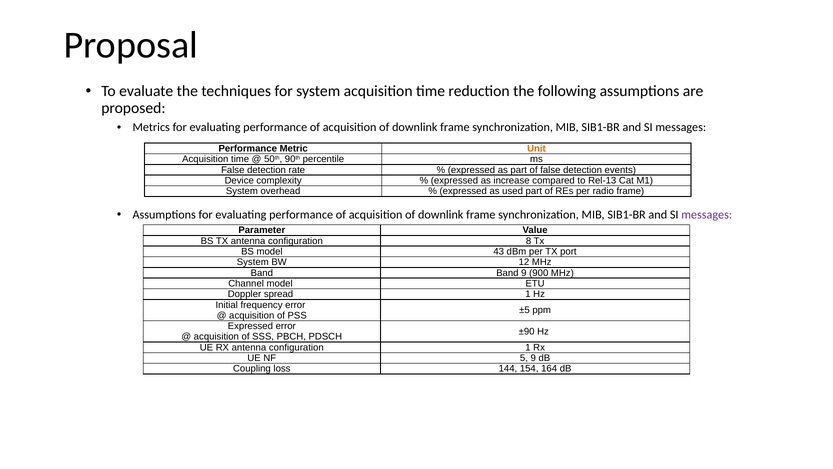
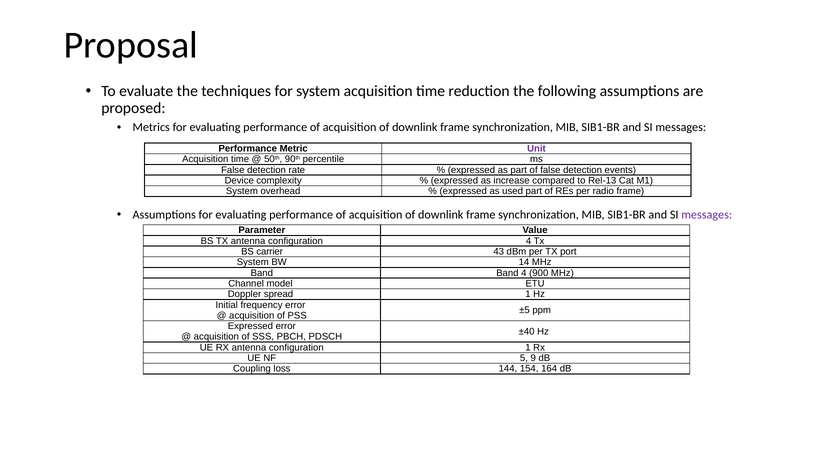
Unit colour: orange -> purple
configuration 8: 8 -> 4
BS model: model -> carrier
12: 12 -> 14
Band 9: 9 -> 4
±90: ±90 -> ±40
